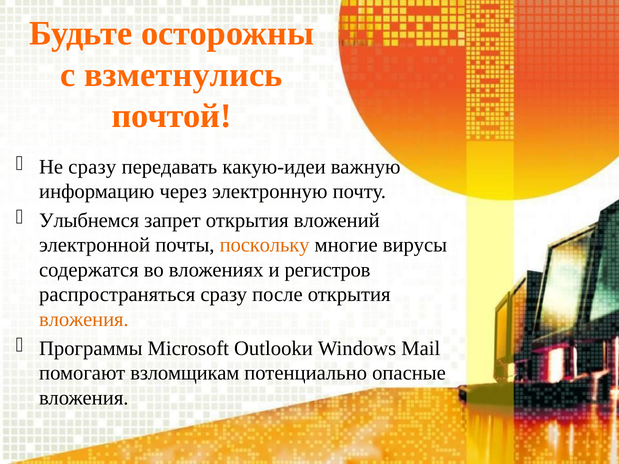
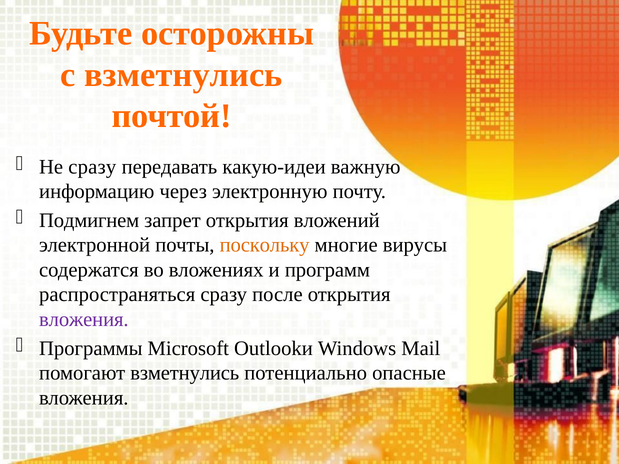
Улыбнемся: Улыбнемся -> Подмигнем
регистров: регистров -> программ
вложения at (84, 320) colour: orange -> purple
помогают взломщикам: взломщикам -> взметнулись
